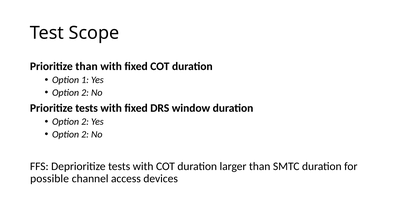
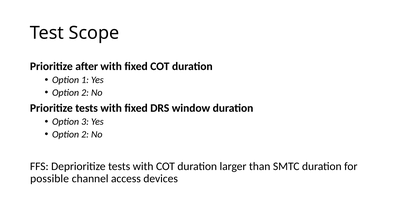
Prioritize than: than -> after
2 at (85, 122): 2 -> 3
